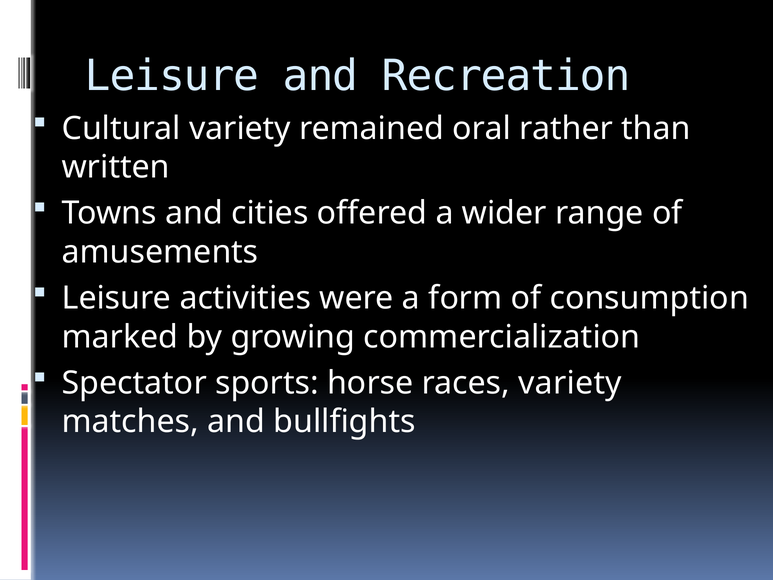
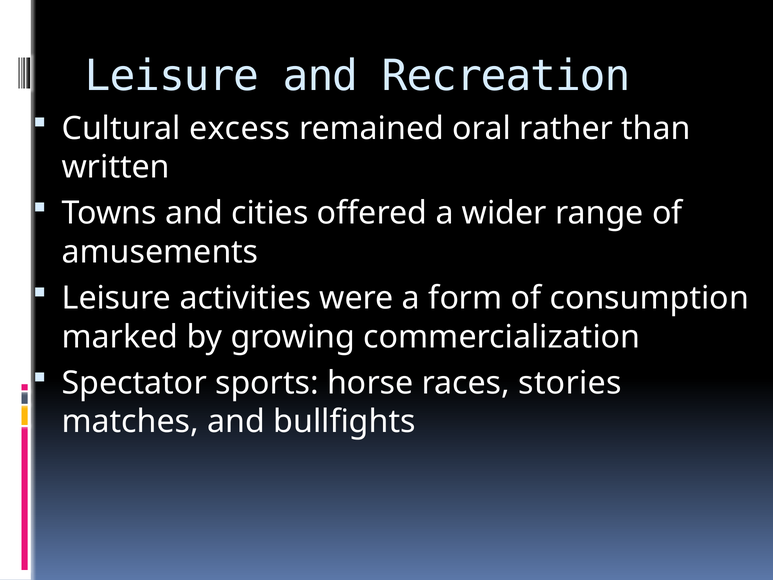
Cultural variety: variety -> excess
races variety: variety -> stories
